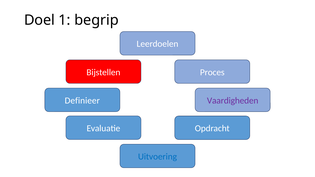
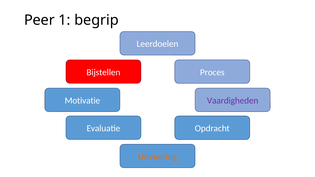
Doel: Doel -> Peer
Definieer: Definieer -> Motivatie
Uitvoering colour: blue -> orange
